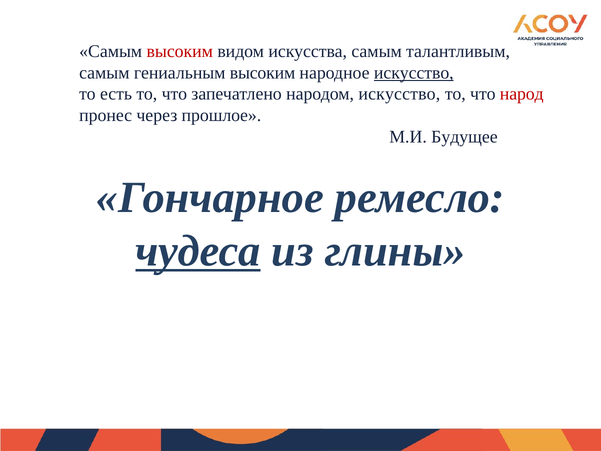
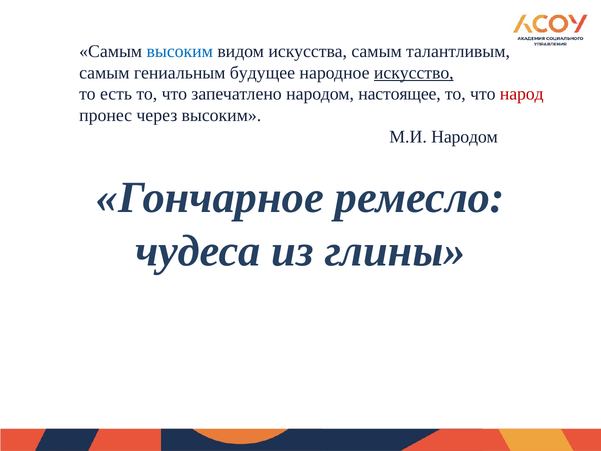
высоким at (180, 51) colour: red -> blue
гениальным высоким: высоким -> будущее
народом искусство: искусство -> настоящее
через прошлое: прошлое -> высоким
М.И Будущее: Будущее -> Народом
чудеса underline: present -> none
